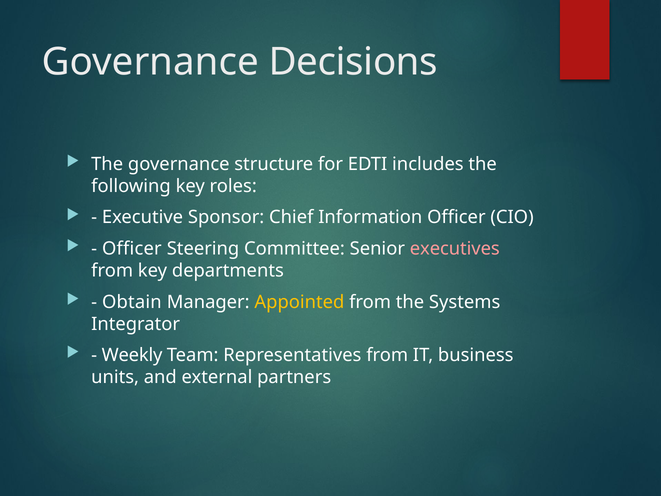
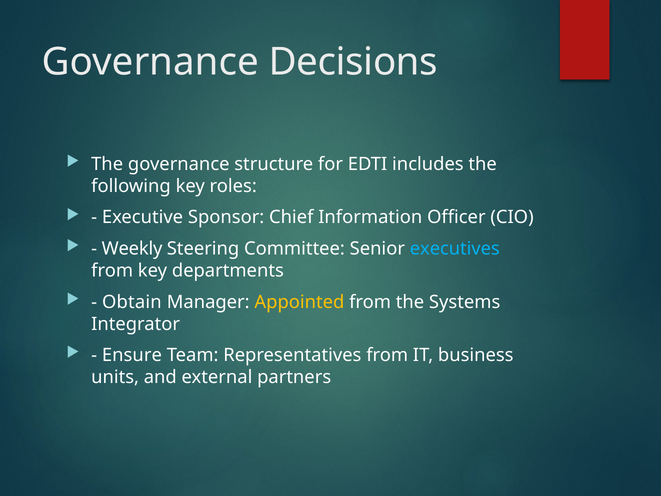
Officer at (132, 249): Officer -> Weekly
executives colour: pink -> light blue
Weekly: Weekly -> Ensure
